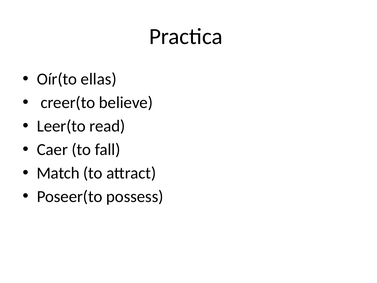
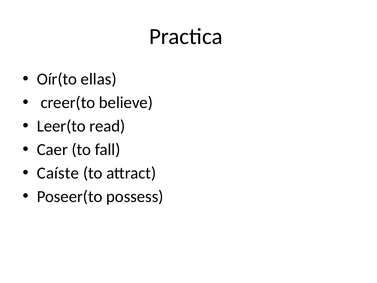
Match: Match -> Caíste
